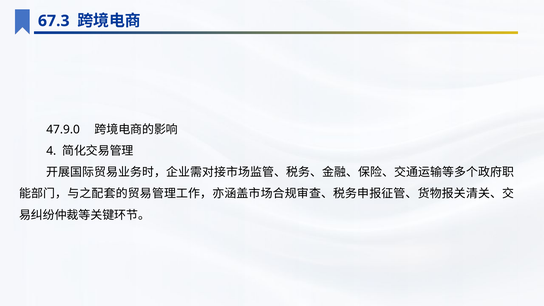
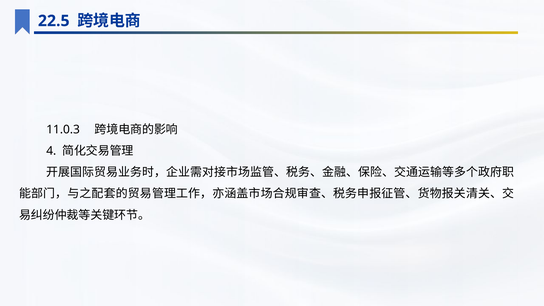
67.3: 67.3 -> 22.5
47.9.0: 47.9.0 -> 11.0.3
